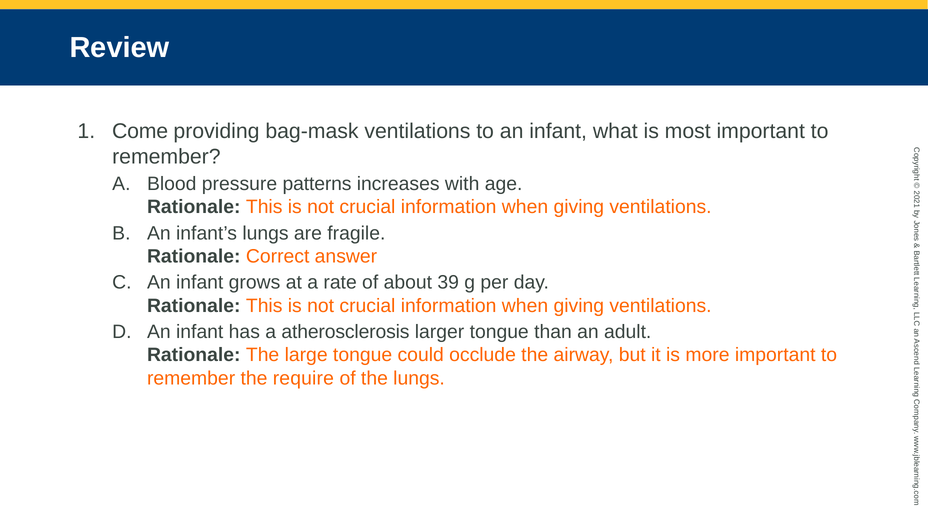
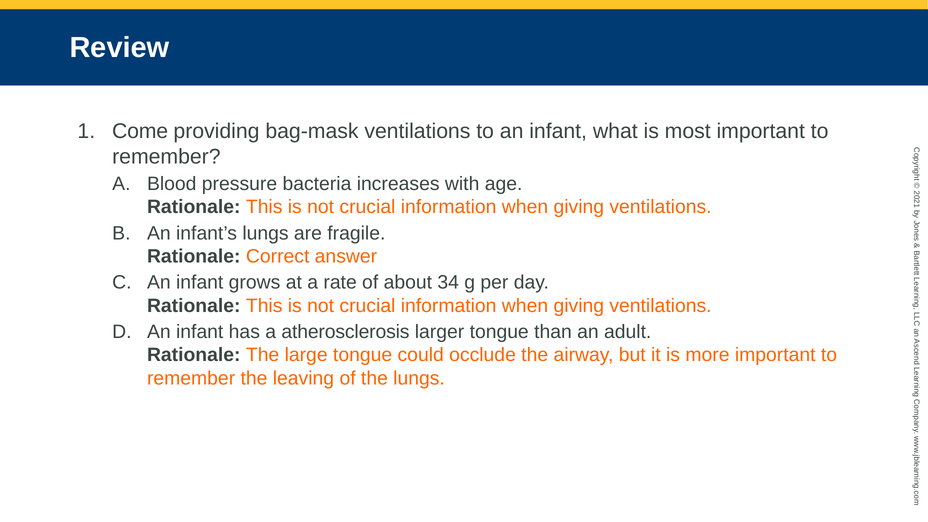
patterns: patterns -> bacteria
39: 39 -> 34
require: require -> leaving
